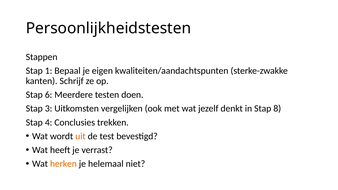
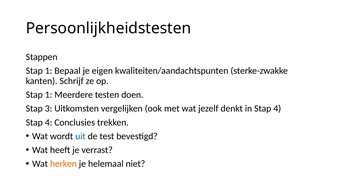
6 at (49, 95): 6 -> 1
in Stap 8: 8 -> 4
uit colour: orange -> blue
